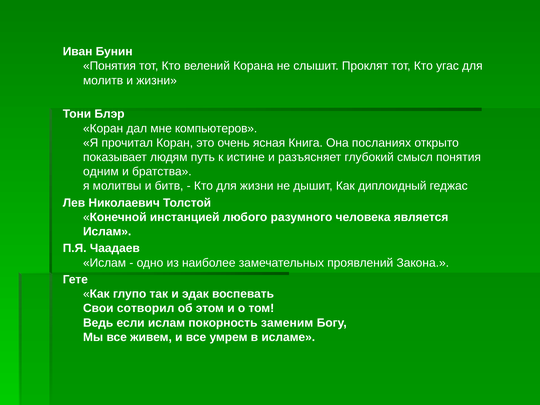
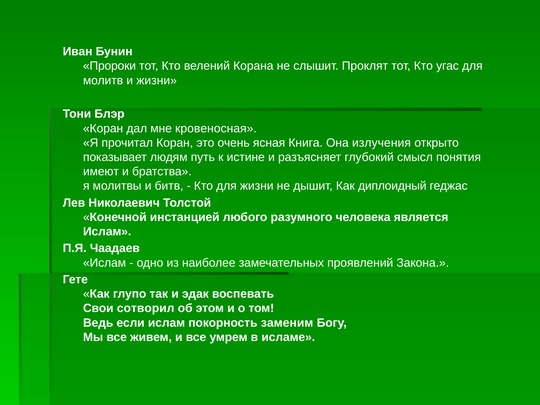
Понятия at (109, 66): Понятия -> Пророки
компьютеров: компьютеров -> кровеносная
посланиях: посланиях -> излучения
одним: одним -> имеют
